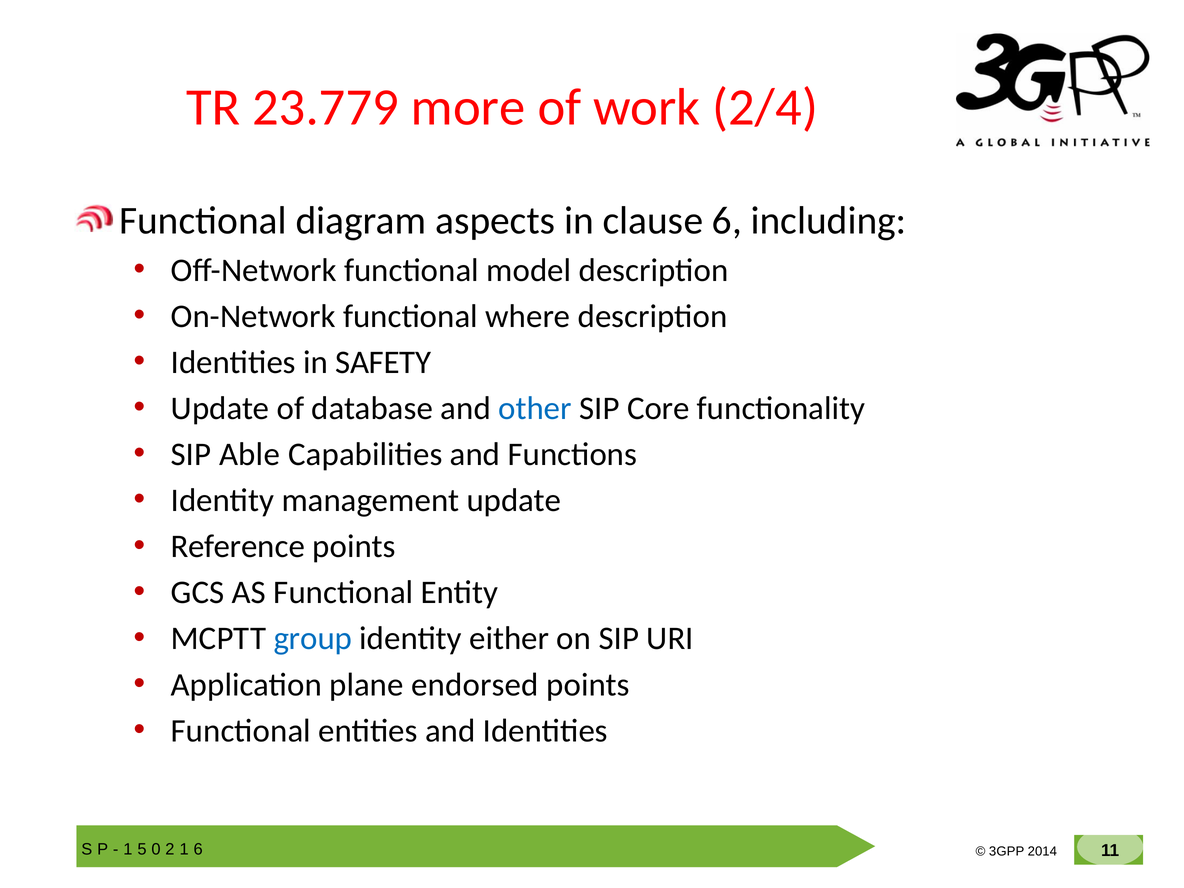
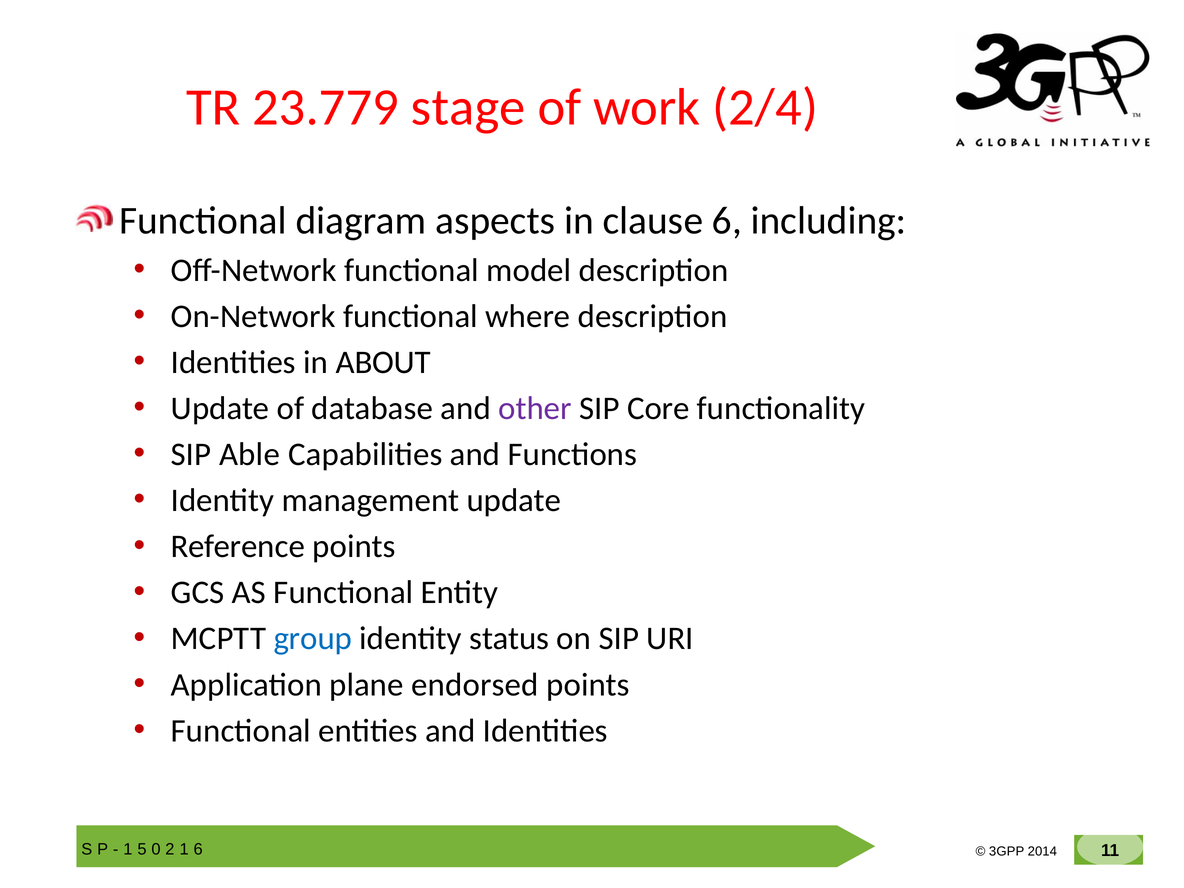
more: more -> stage
SAFETY: SAFETY -> ABOUT
other colour: blue -> purple
either: either -> status
